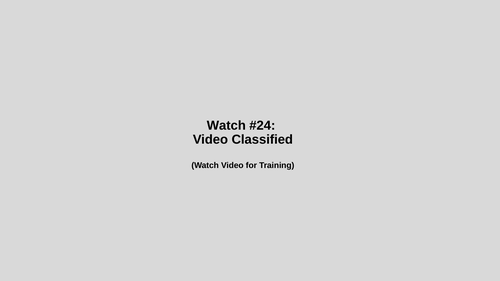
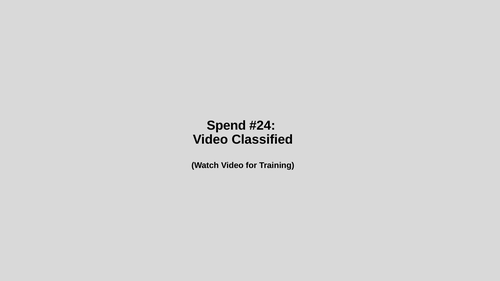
Watch at (226, 126): Watch -> Spend
